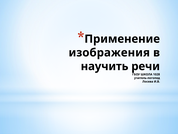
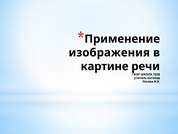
научить: научить -> картине
